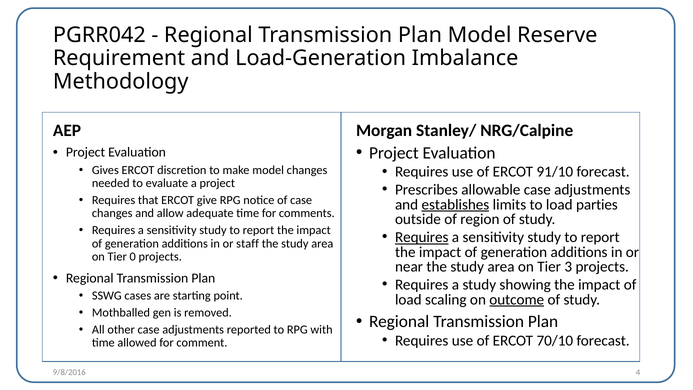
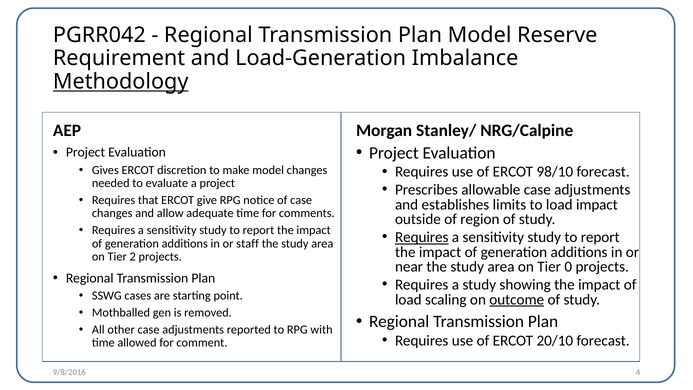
Methodology underline: none -> present
91/10: 91/10 -> 98/10
establishes underline: present -> none
load parties: parties -> impact
0: 0 -> 2
3: 3 -> 0
70/10: 70/10 -> 20/10
